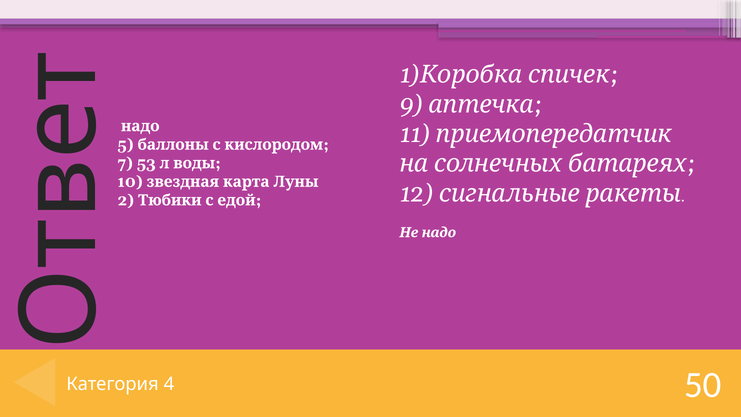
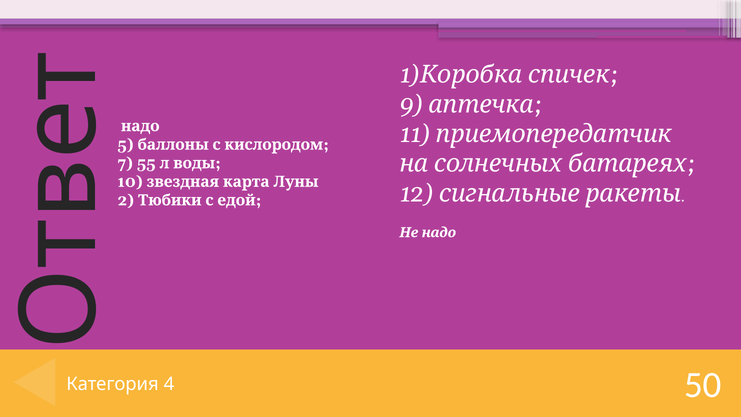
53: 53 -> 55
